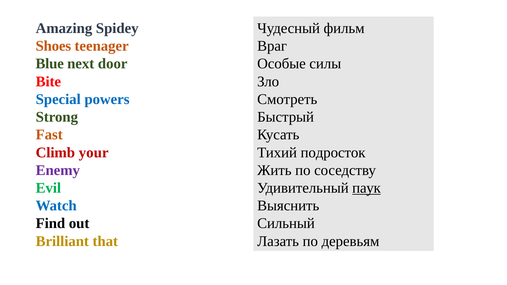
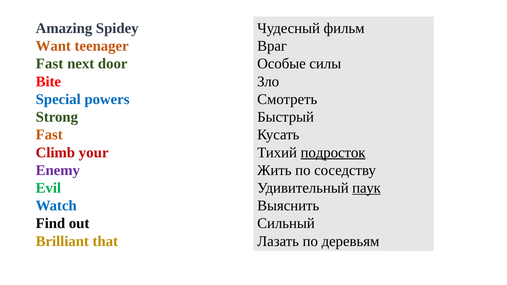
Shoes: Shoes -> Want
Blue at (50, 64): Blue -> Fast
подросток underline: none -> present
